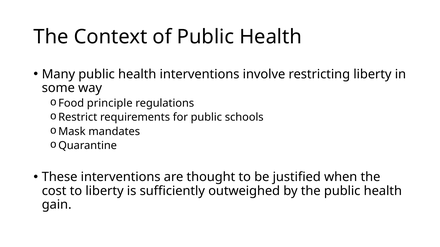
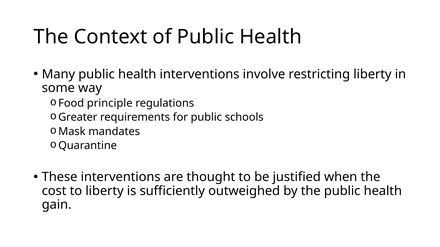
Restrict: Restrict -> Greater
